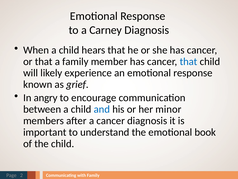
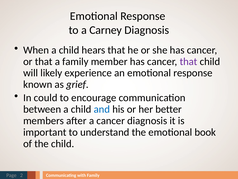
that at (188, 61) colour: blue -> purple
angry: angry -> could
minor: minor -> better
